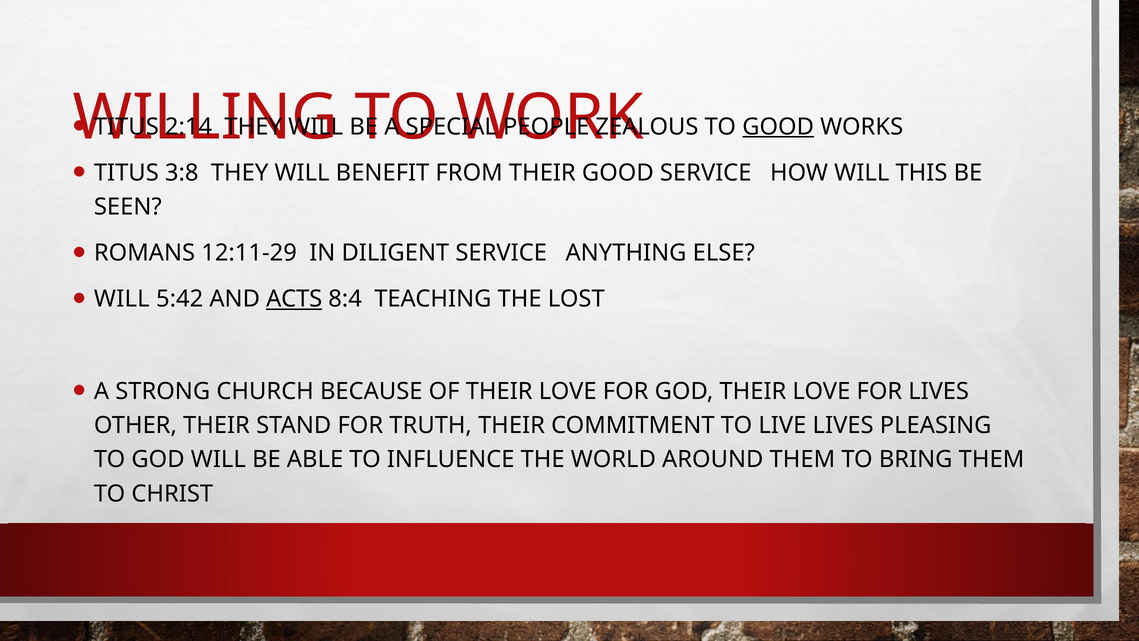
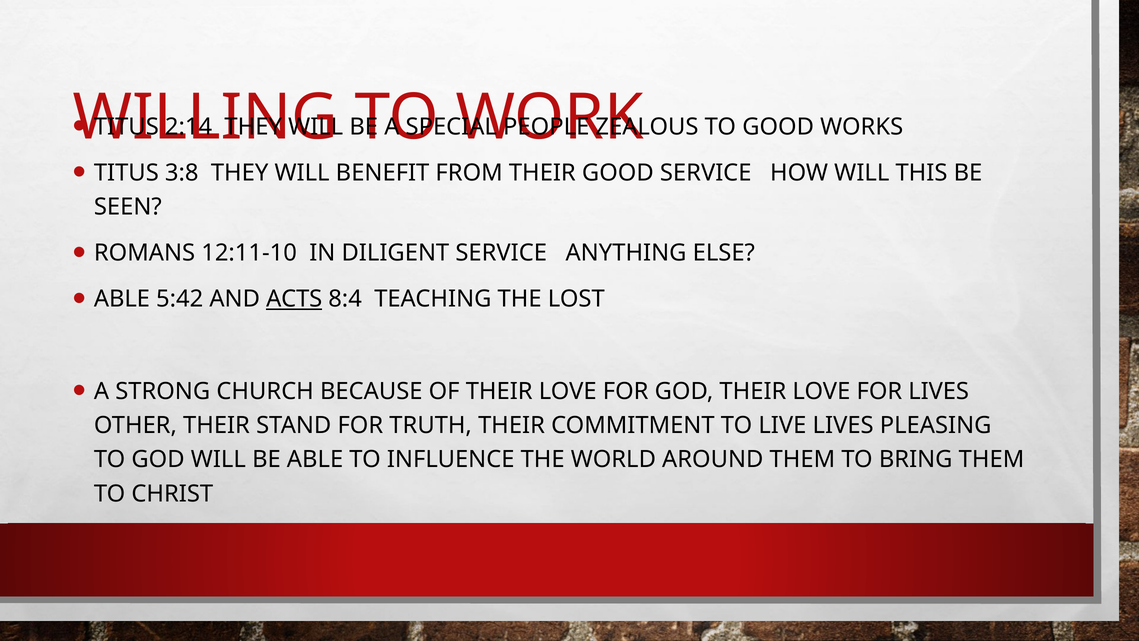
GOOD at (778, 127) underline: present -> none
12:11-29: 12:11-29 -> 12:11-10
WILL at (122, 299): WILL -> ABLE
